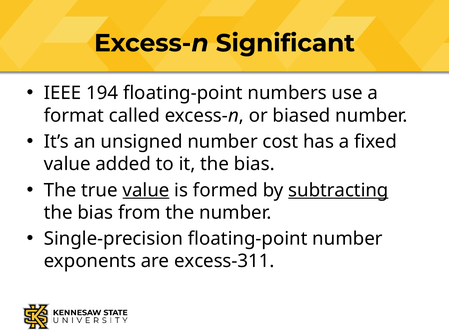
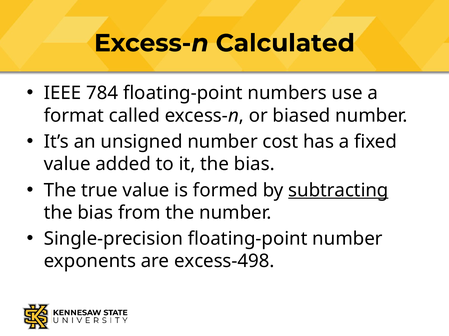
Significant: Significant -> Calculated
194: 194 -> 784
value at (146, 191) underline: present -> none
excess-311: excess-311 -> excess-498
